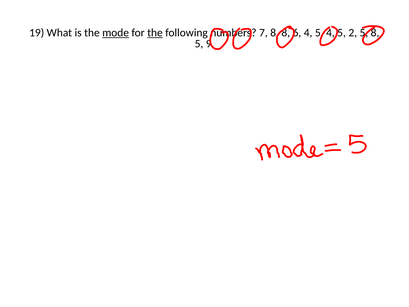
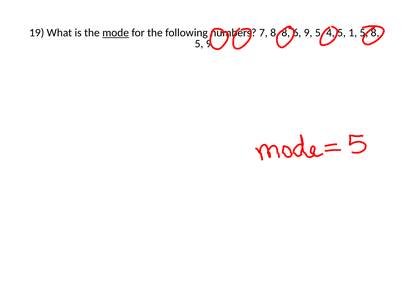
the at (155, 33) underline: present -> none
4 at (308, 33): 4 -> 9
2: 2 -> 1
